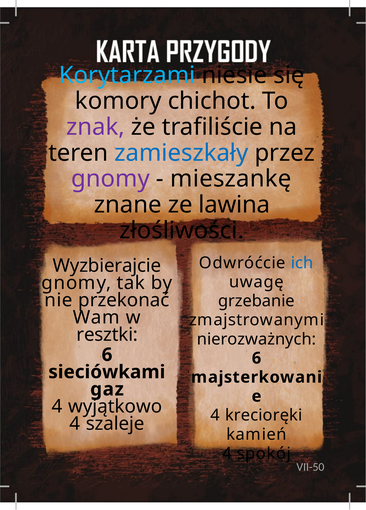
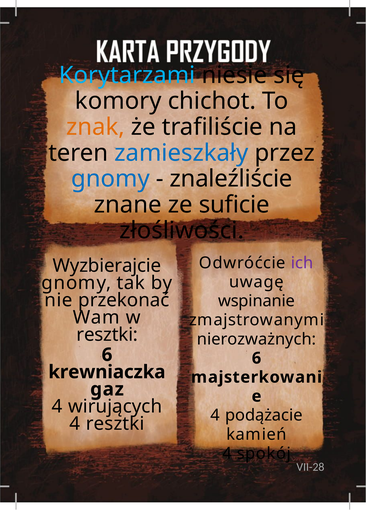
znak colour: purple -> orange
gnomy at (110, 179) colour: purple -> blue
mieszankę: mieszankę -> znaleźliście
lawina: lawina -> suficie
ich colour: blue -> purple
grzebanie: grzebanie -> wspinanie
sieciówkami: sieciówkami -> krewniaczka
wyjątkowo: wyjątkowo -> wirujących
krecioręki: krecioręki -> podążacie
4 szaleje: szaleje -> resztki
VII-50: VII-50 -> VII-28
